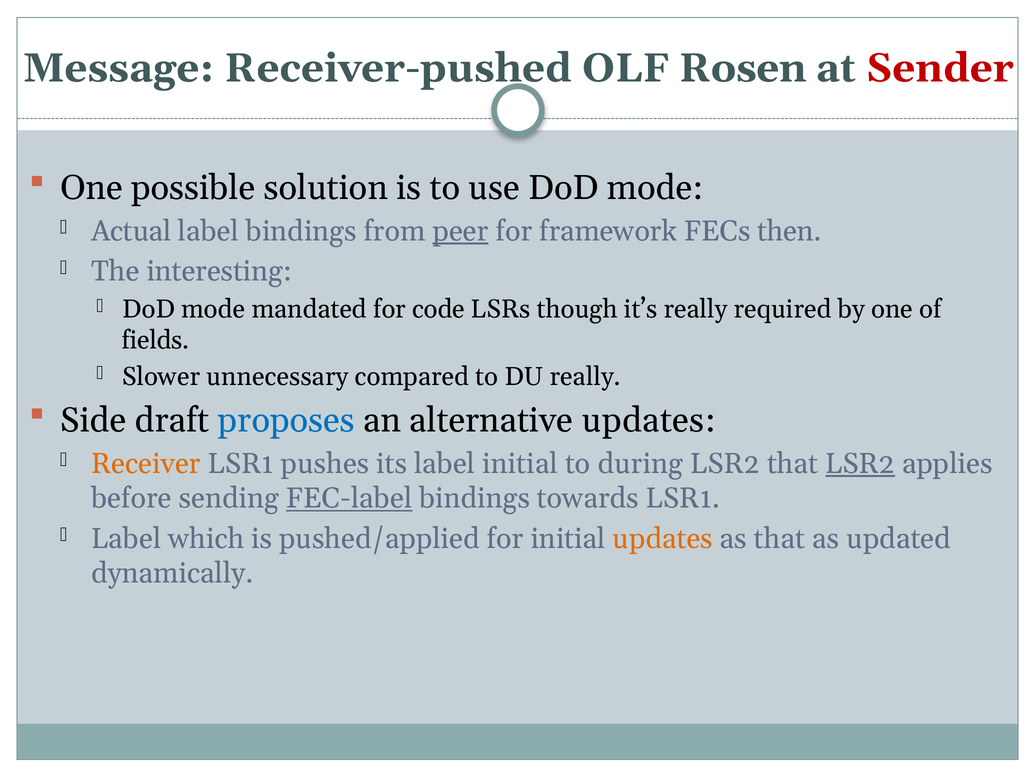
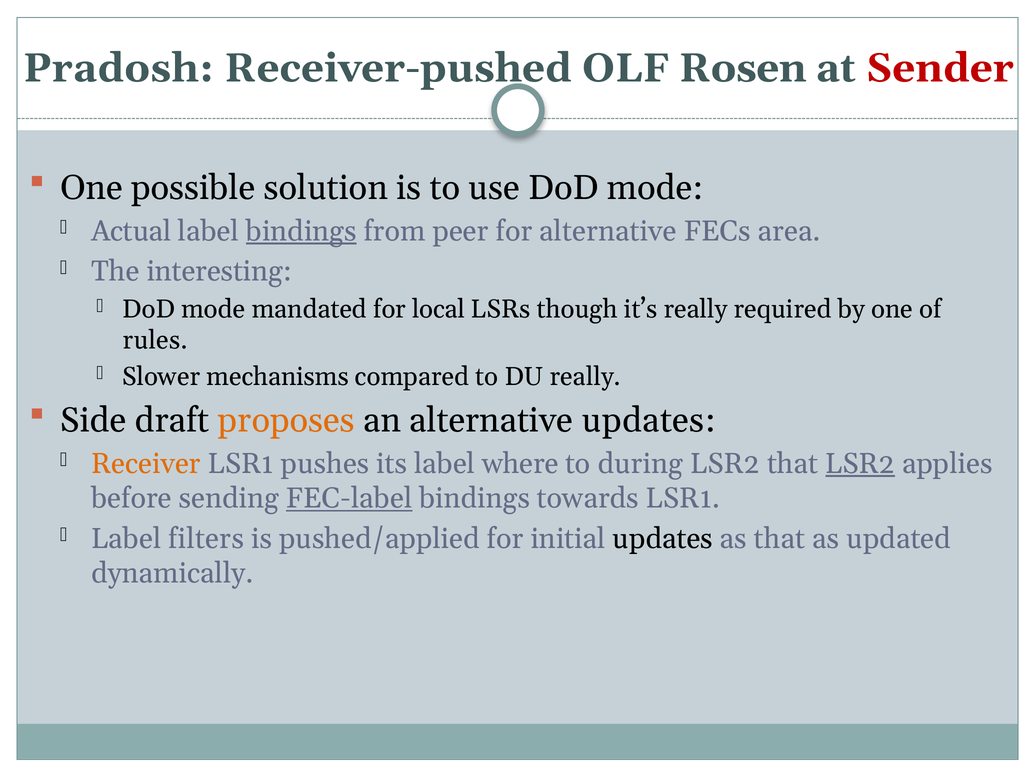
Message: Message -> Pradosh
bindings at (301, 231) underline: none -> present
peer underline: present -> none
for framework: framework -> alternative
then: then -> area
code: code -> local
fields: fields -> rules
unnecessary: unnecessary -> mechanisms
proposes colour: blue -> orange
label initial: initial -> where
which: which -> filters
updates at (663, 539) colour: orange -> black
